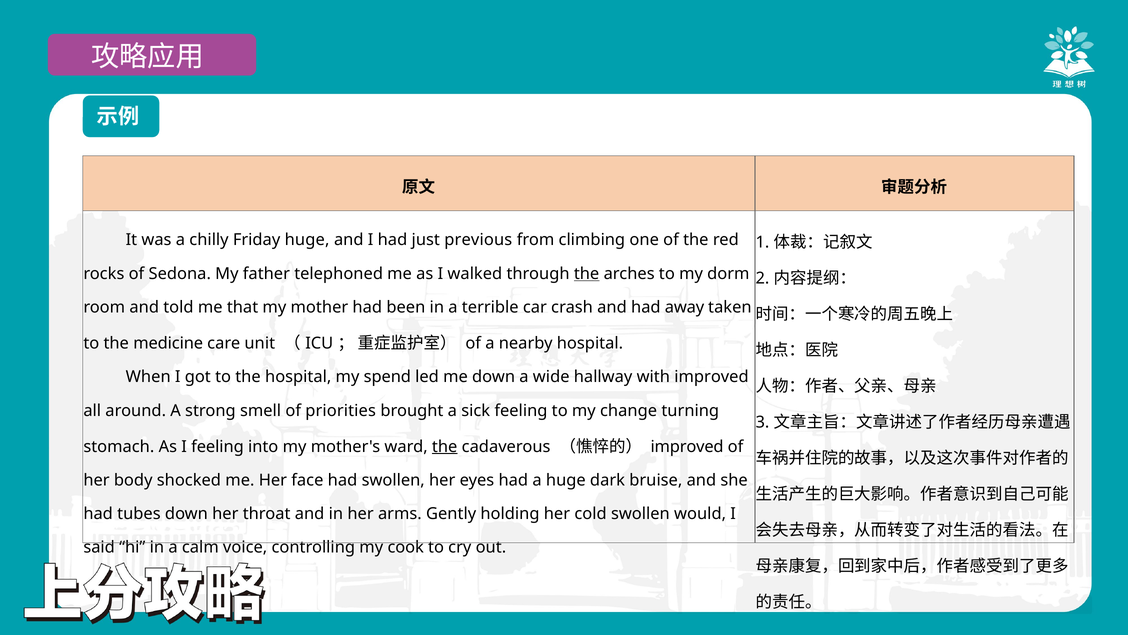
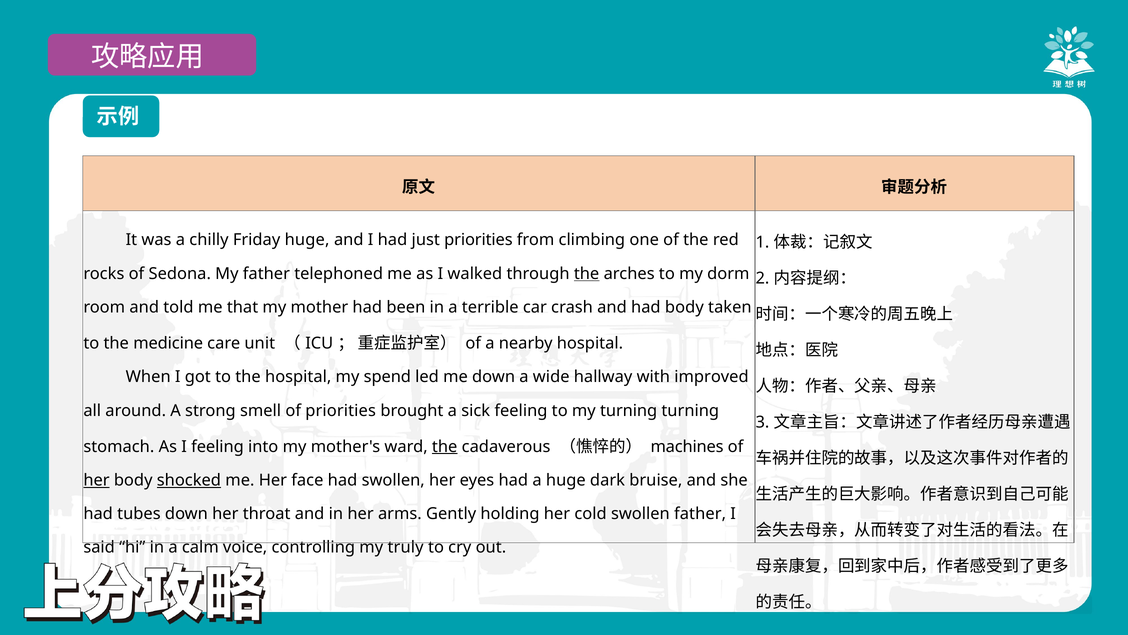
just previous: previous -> priorities
had away: away -> body
my change: change -> turning
improved at (687, 446): improved -> machines
her at (97, 480) underline: none -> present
shocked underline: none -> present
swollen would: would -> father
cook: cook -> truly
